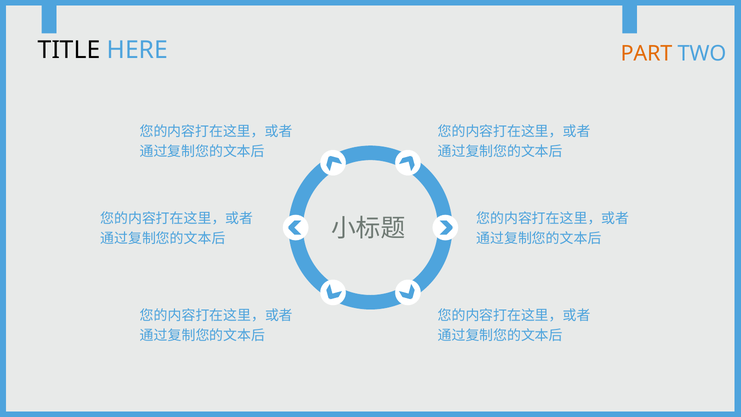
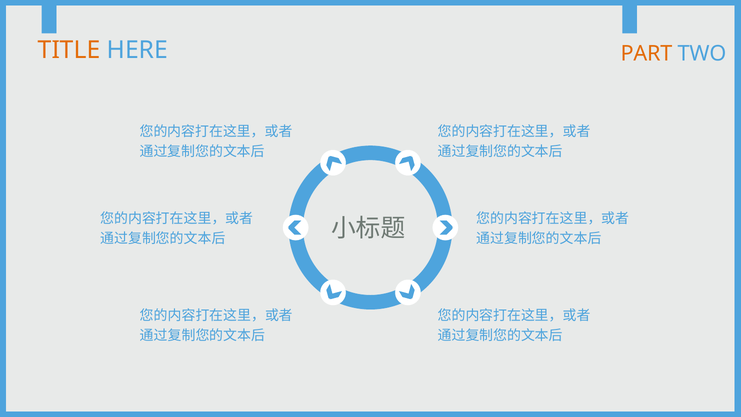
TITLE colour: black -> orange
